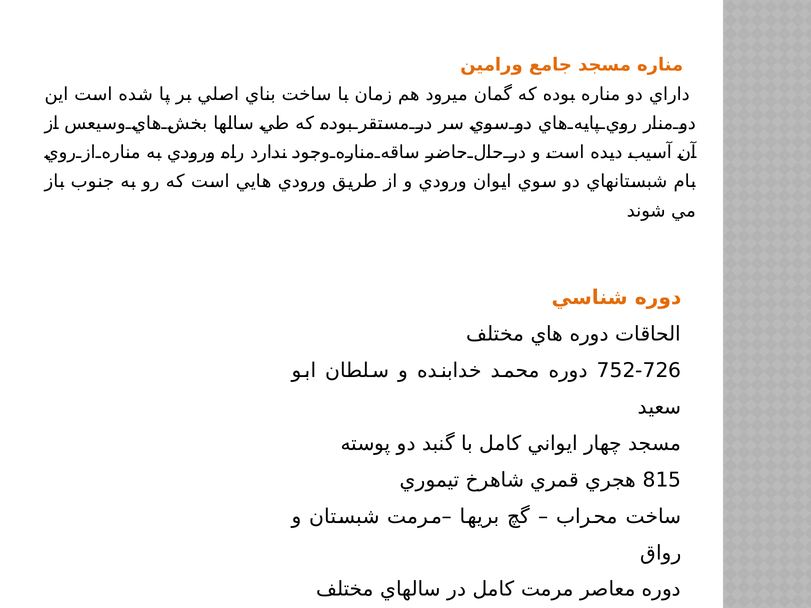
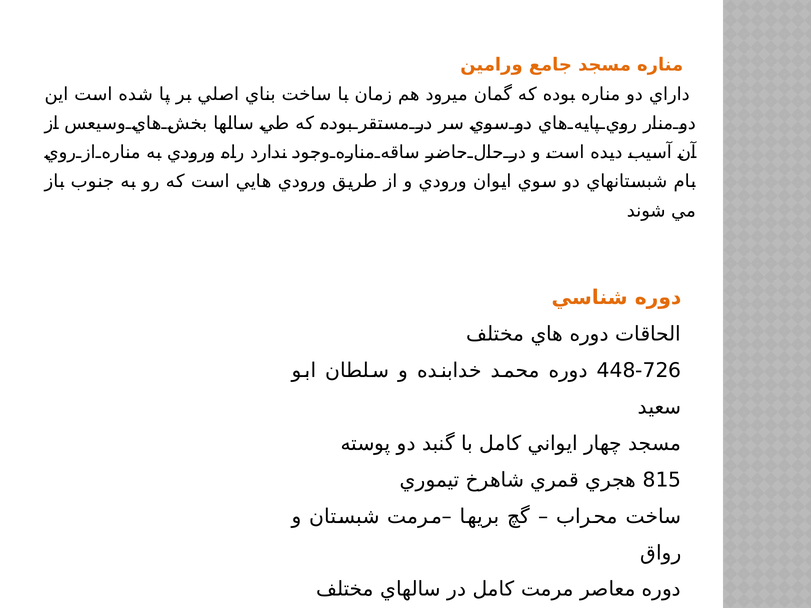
752-726: 752-726 -> 448-726
